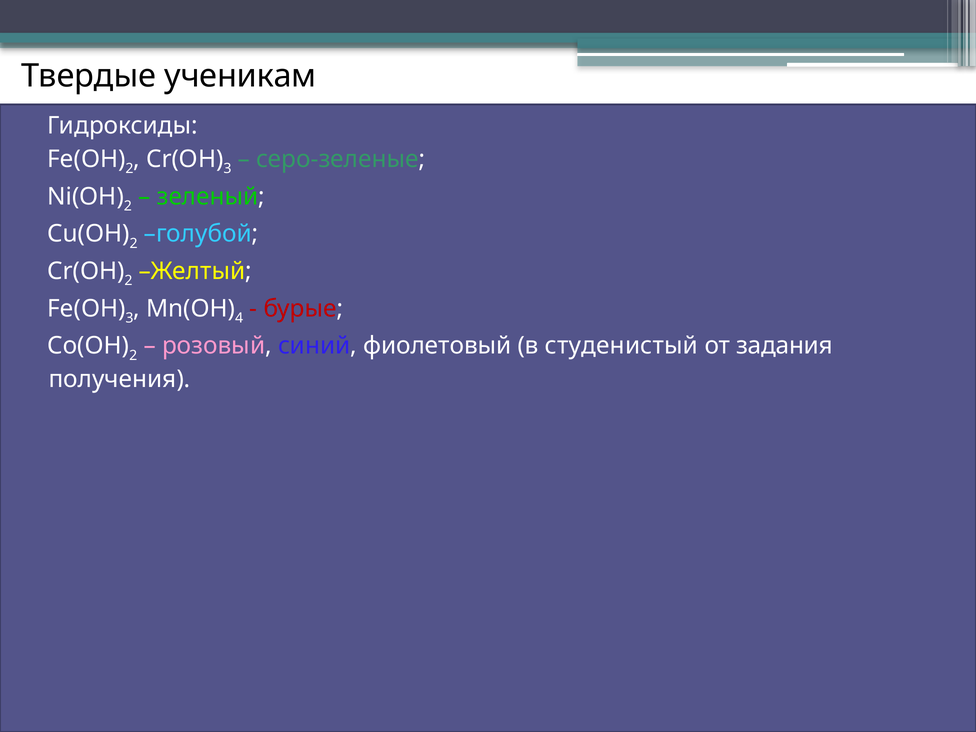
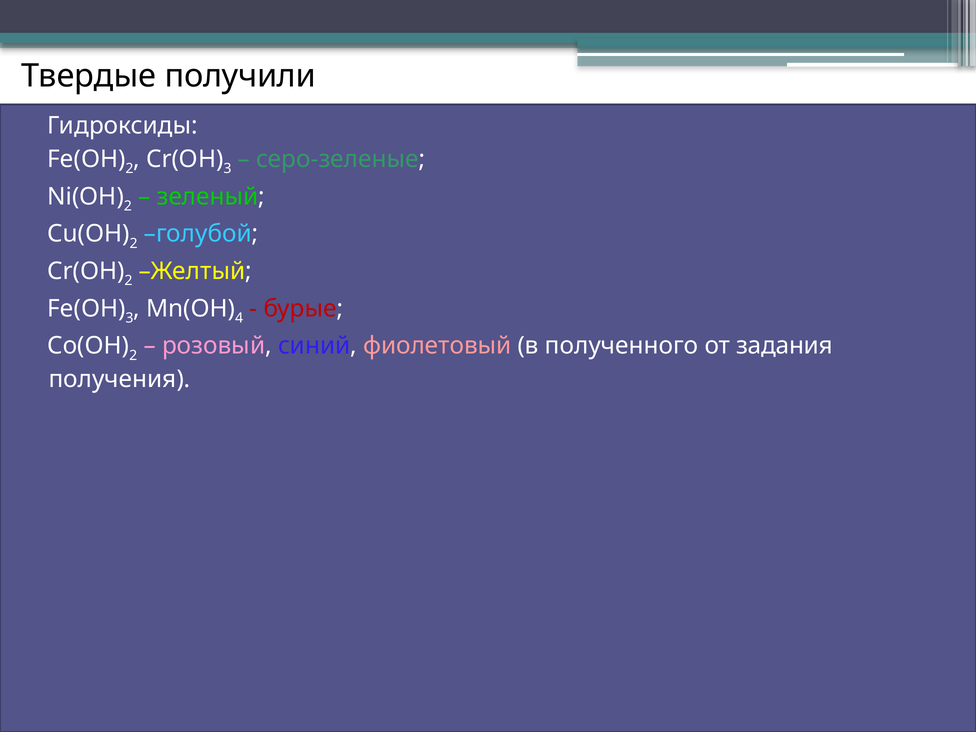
ученикам: ученикам -> получили
фиолетовый colour: white -> pink
студенистый: студенистый -> полученного
